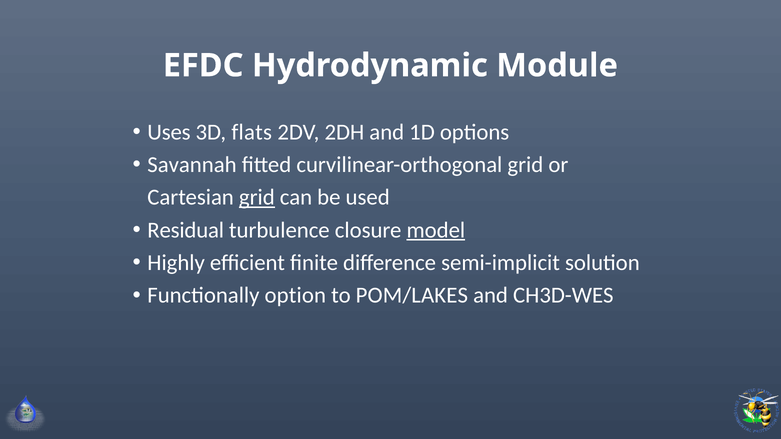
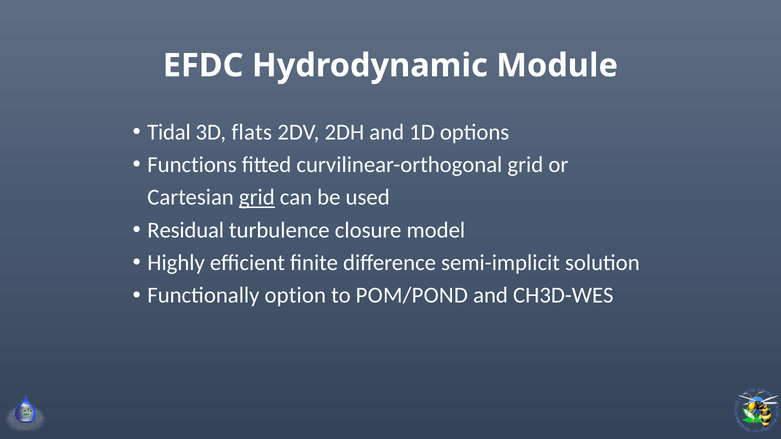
Uses: Uses -> Tidal
Savannah: Savannah -> Functions
model underline: present -> none
POM/LAKES: POM/LAKES -> POM/POND
